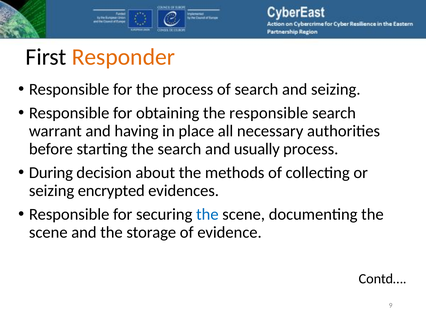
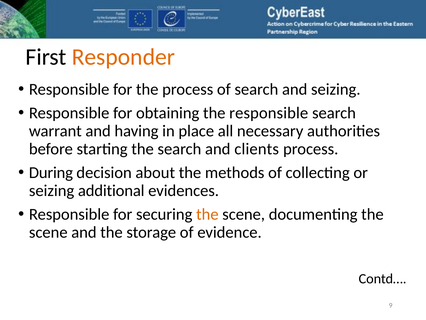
usually: usually -> clients
encrypted: encrypted -> additional
the at (207, 214) colour: blue -> orange
